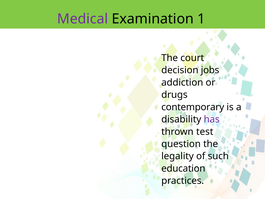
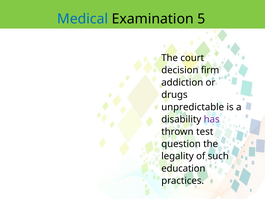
Medical colour: purple -> blue
1: 1 -> 5
jobs: jobs -> firm
contemporary: contemporary -> unpredictable
